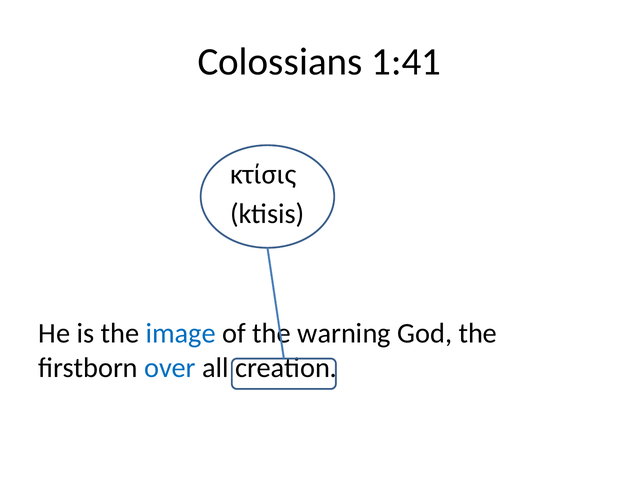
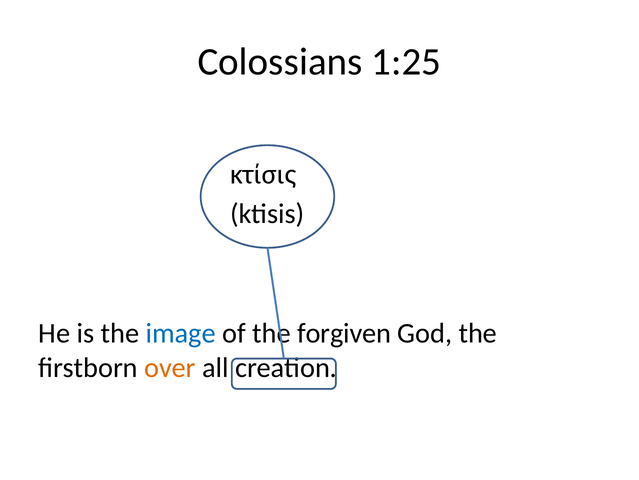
1:41: 1:41 -> 1:25
warning: warning -> forgiven
over colour: blue -> orange
